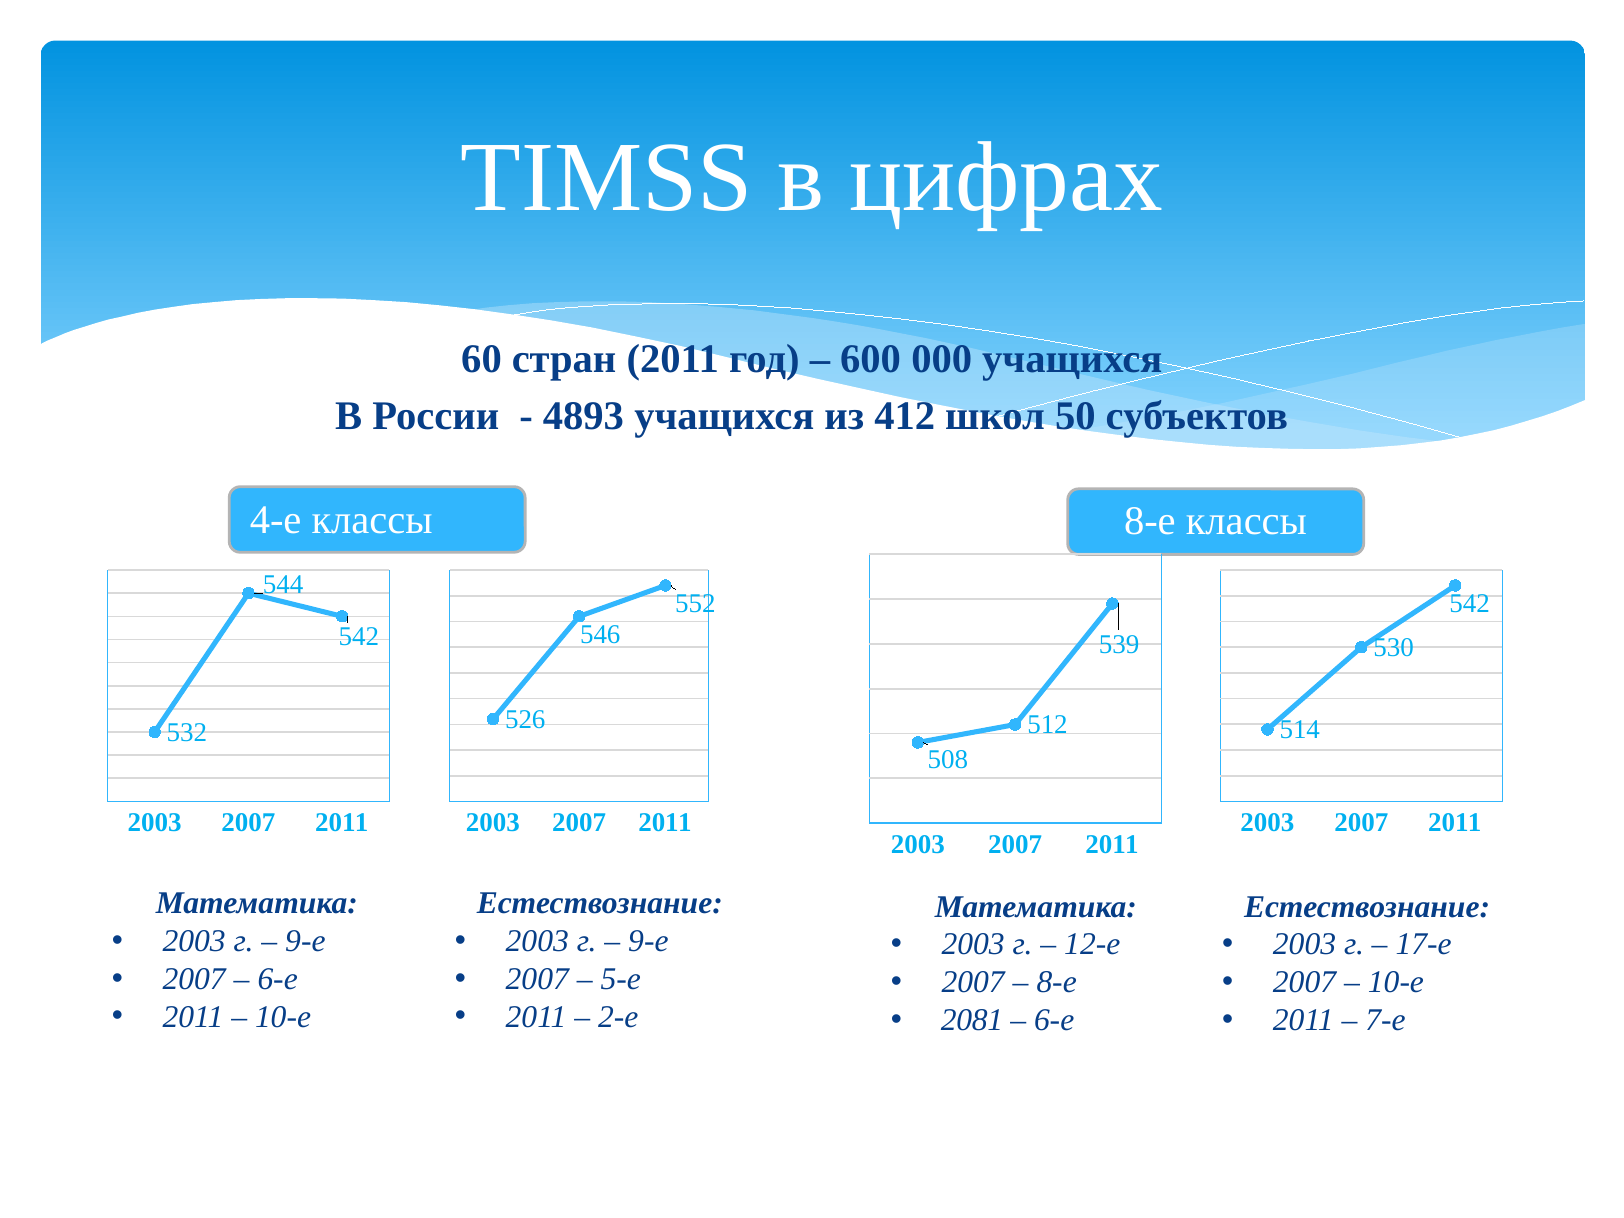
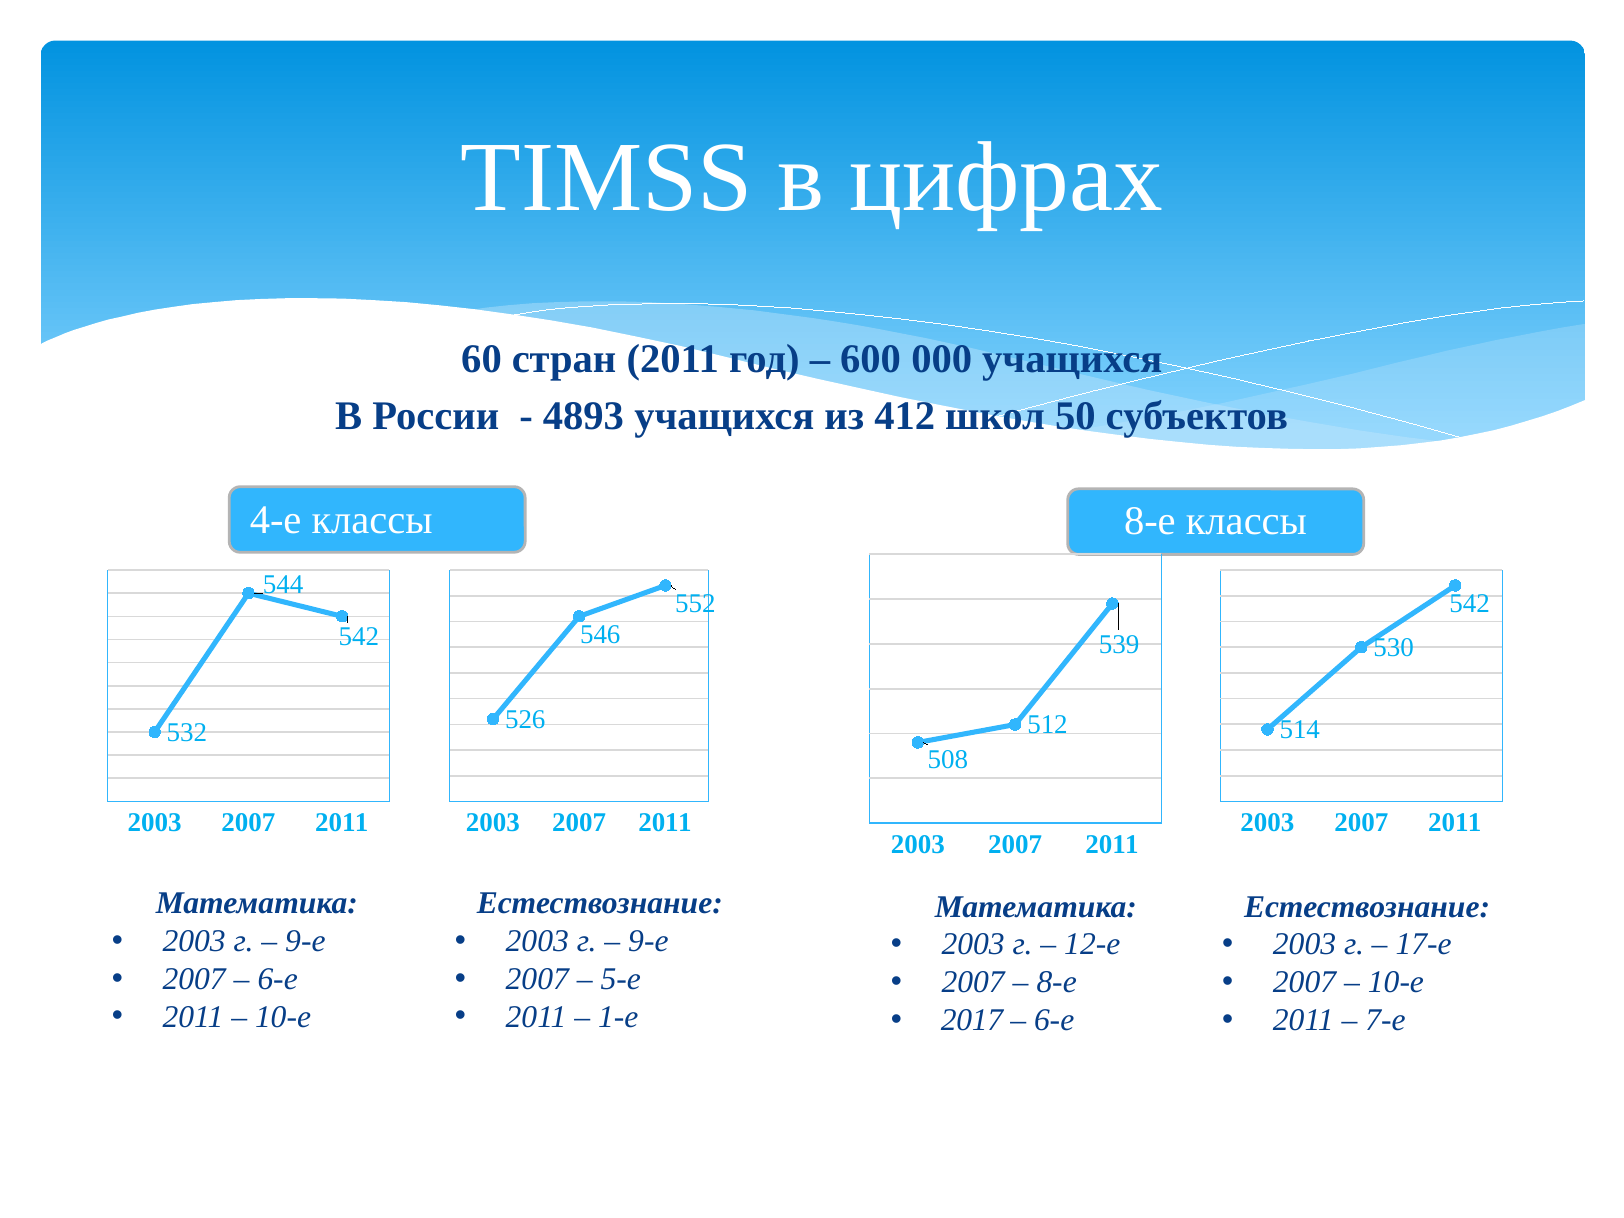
2-е: 2-е -> 1-е
2081: 2081 -> 2017
